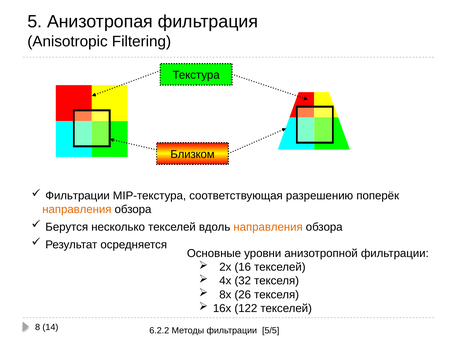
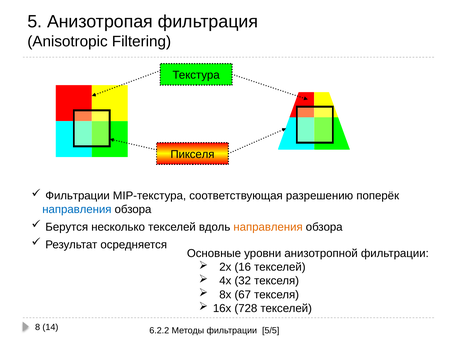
Близком: Близком -> Пикселя
направления at (77, 209) colour: orange -> blue
26: 26 -> 67
122: 122 -> 728
